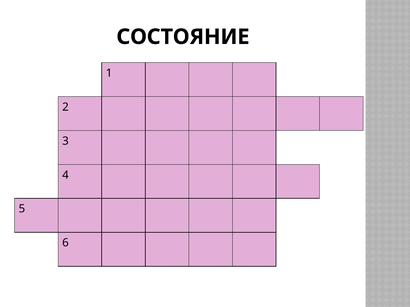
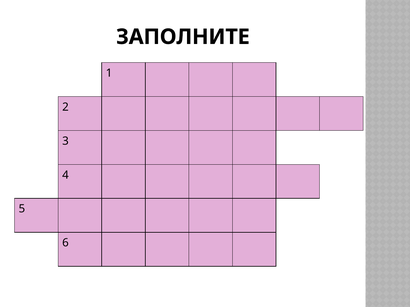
СОСТОЯНИЕ: СОСТОЯНИЕ -> ЗАПОЛНИТЕ
